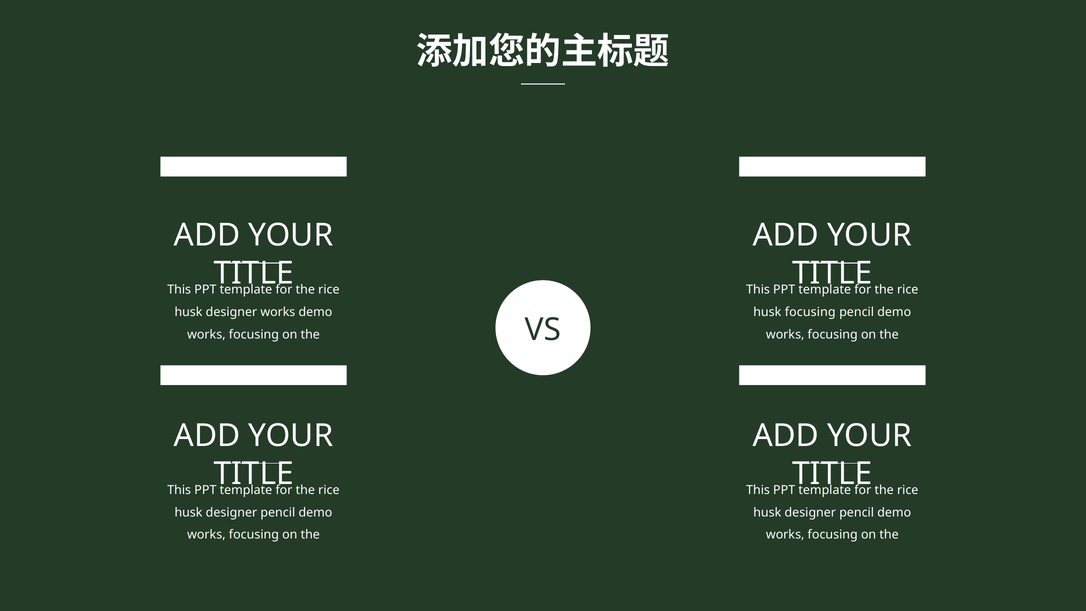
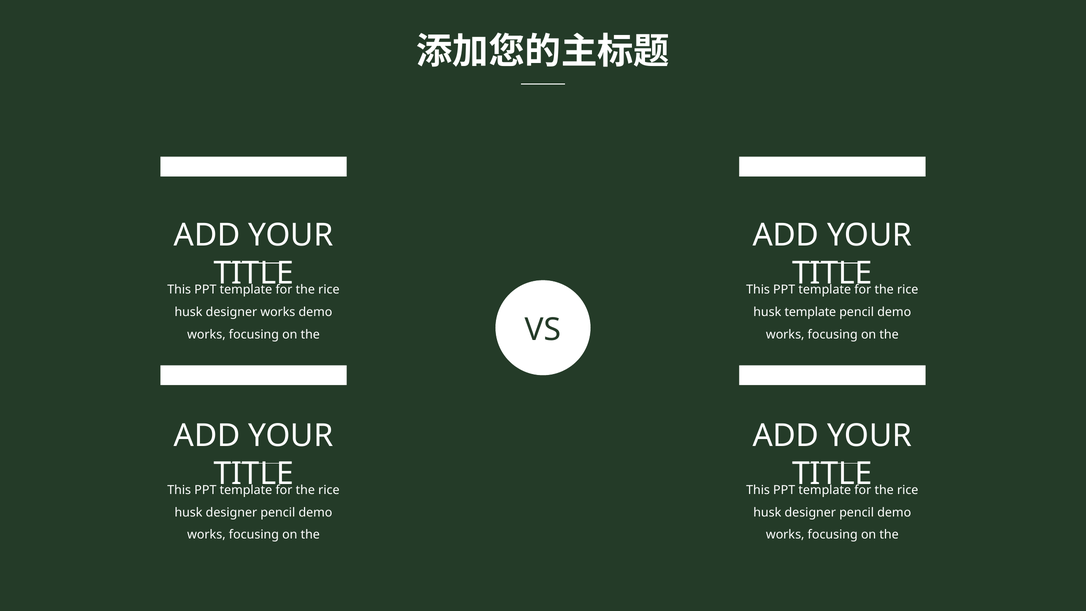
husk focusing: focusing -> template
